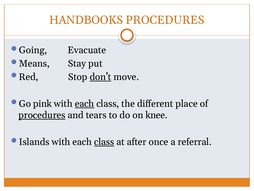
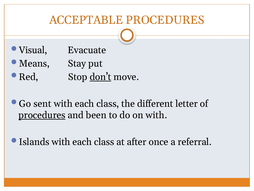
HANDBOOKS: HANDBOOKS -> ACCEPTABLE
Going: Going -> Visual
pink: pink -> sent
each at (84, 103) underline: present -> none
place: place -> letter
tears: tears -> been
on knee: knee -> with
class at (104, 142) underline: present -> none
